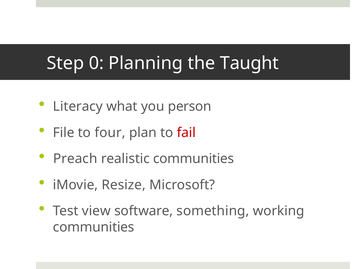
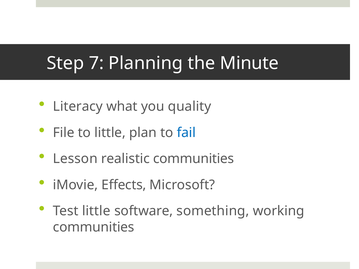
0: 0 -> 7
Taught: Taught -> Minute
person: person -> quality
to four: four -> little
fail colour: red -> blue
Preach: Preach -> Lesson
Resize: Resize -> Effects
Test view: view -> little
